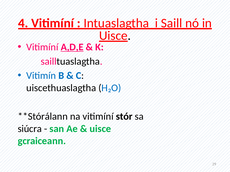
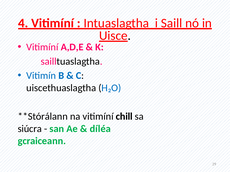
A,D,E underline: present -> none
stór: stór -> chill
uisce at (100, 129): uisce -> díléa
